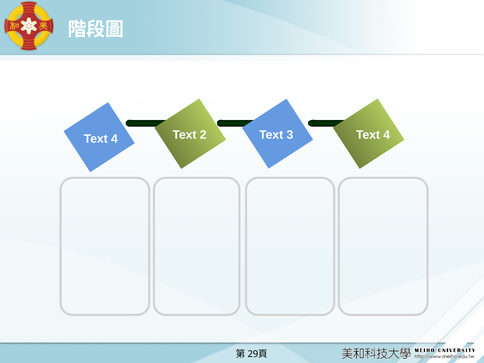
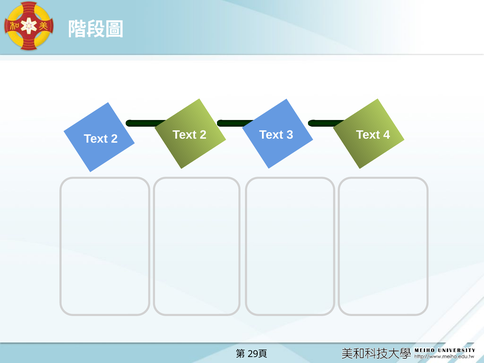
4 at (114, 139): 4 -> 2
